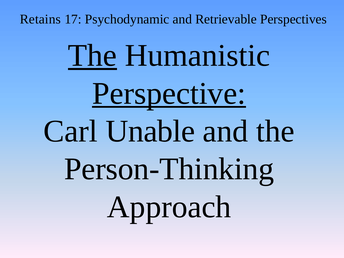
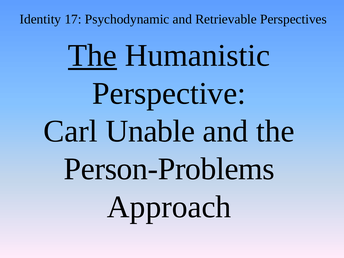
Retains: Retains -> Identity
Perspective underline: present -> none
Person-Thinking: Person-Thinking -> Person-Problems
